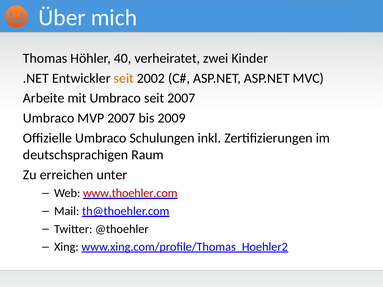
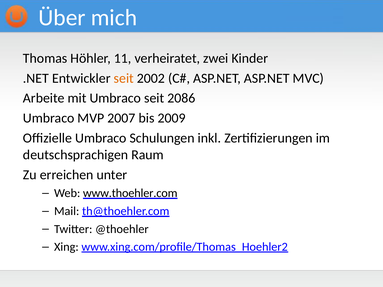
40: 40 -> 11
seit 2007: 2007 -> 2086
www.thoehler.com colour: red -> black
